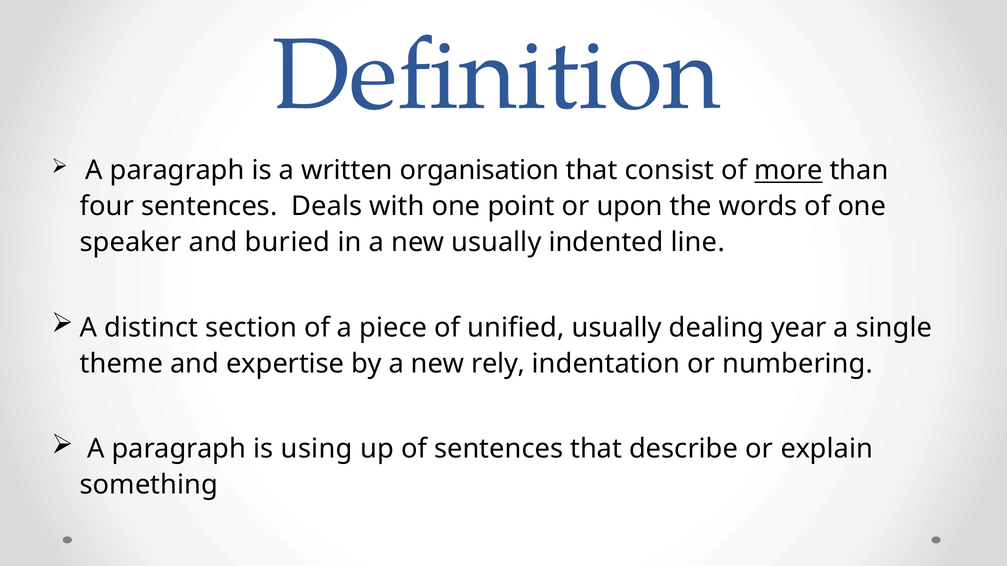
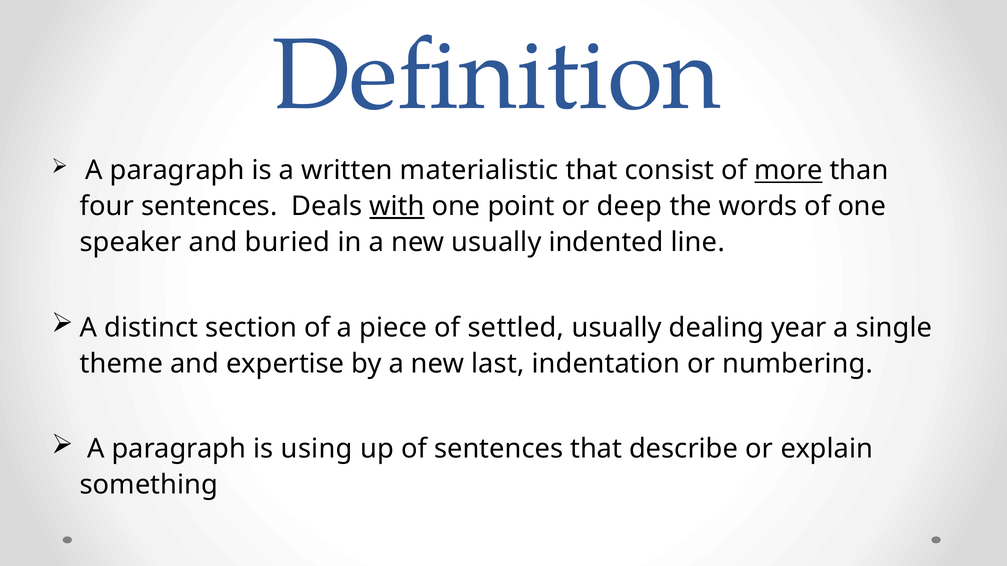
organisation: organisation -> materialistic
with underline: none -> present
upon: upon -> deep
unified: unified -> settled
rely: rely -> last
